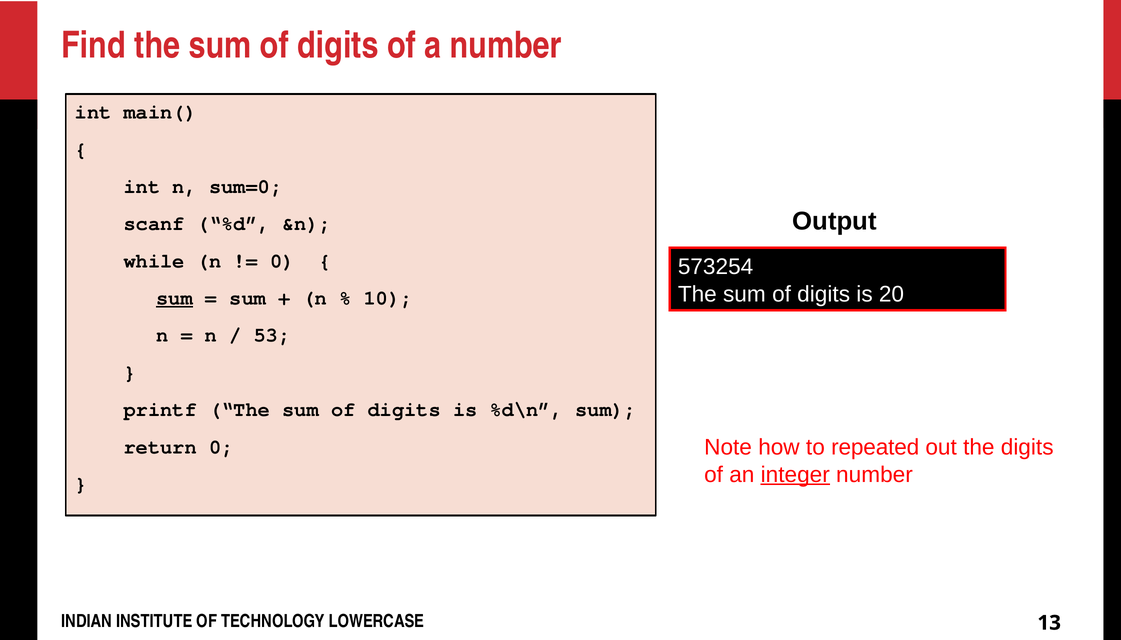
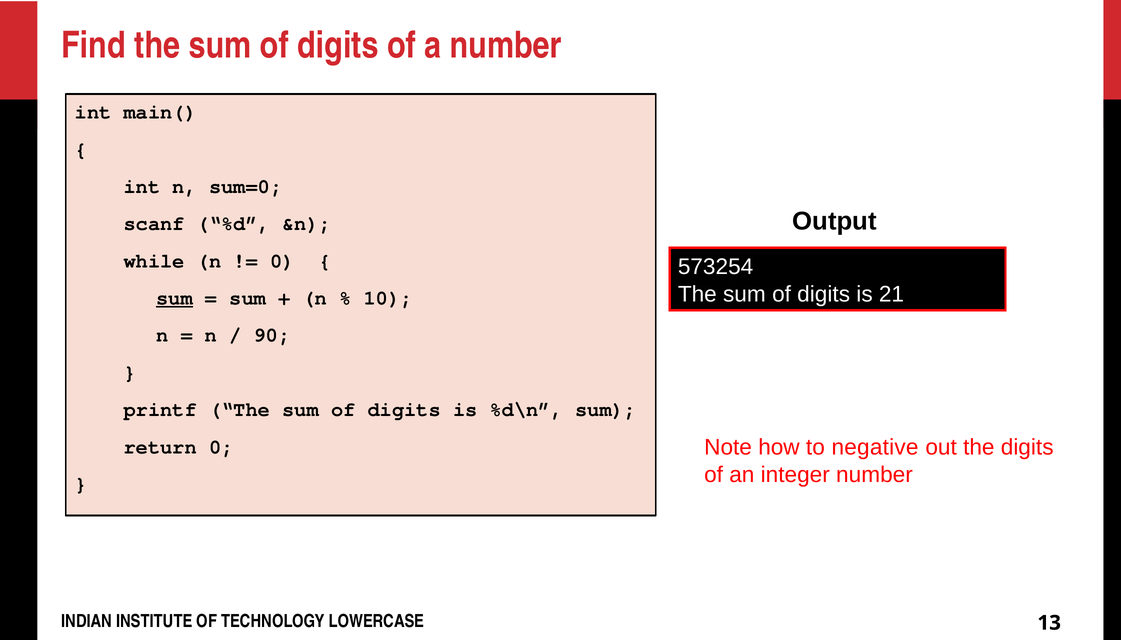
20: 20 -> 21
53: 53 -> 90
repeated: repeated -> negative
integer underline: present -> none
